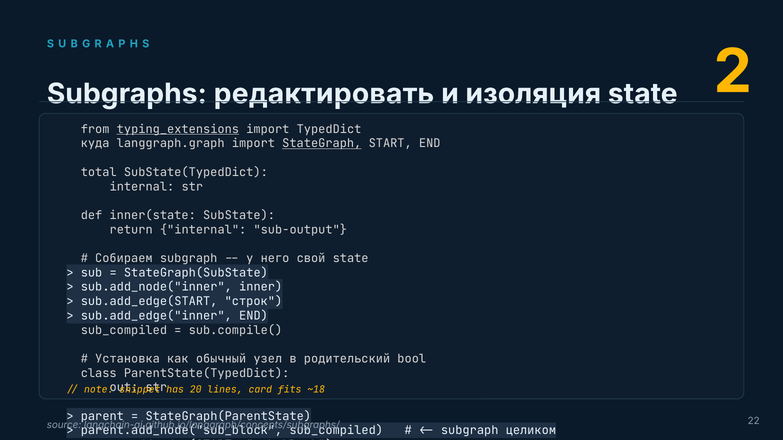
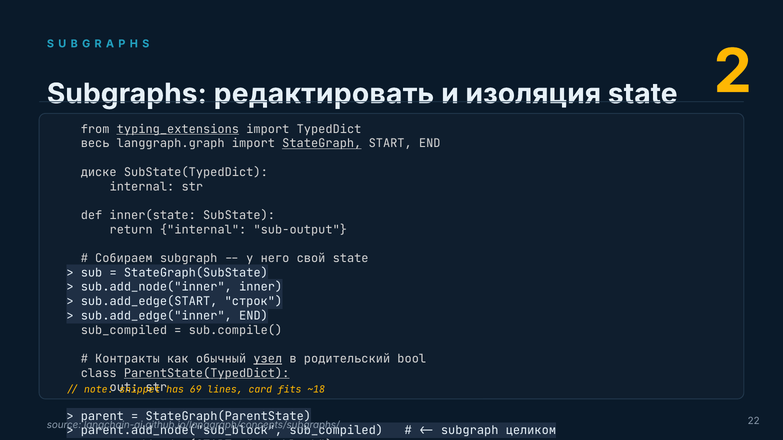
куда: куда -> весь
total: total -> диске
Установка: Установка -> Контракты
узел underline: none -> present
ParentState(TypedDict underline: none -> present
20: 20 -> 69
